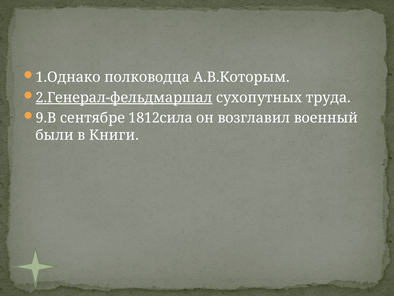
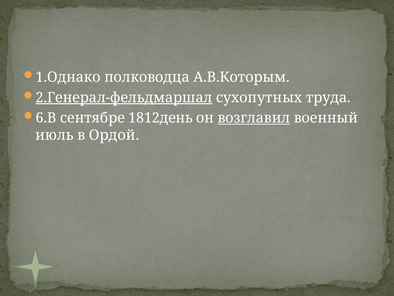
9.В: 9.В -> 6.В
1812сила: 1812сила -> 1812день
возглавил underline: none -> present
были: были -> июль
Книги: Книги -> Ордой
